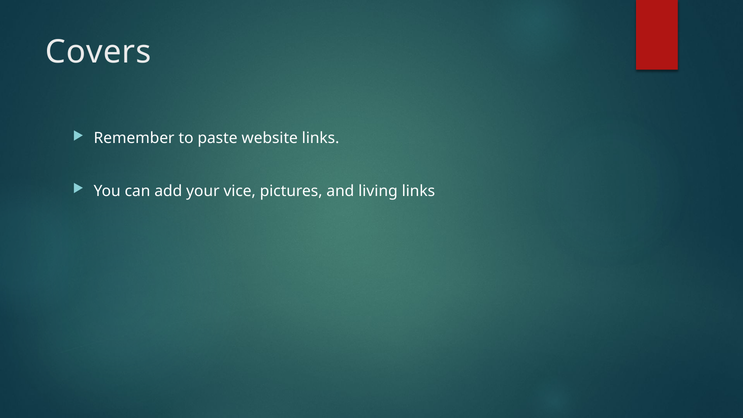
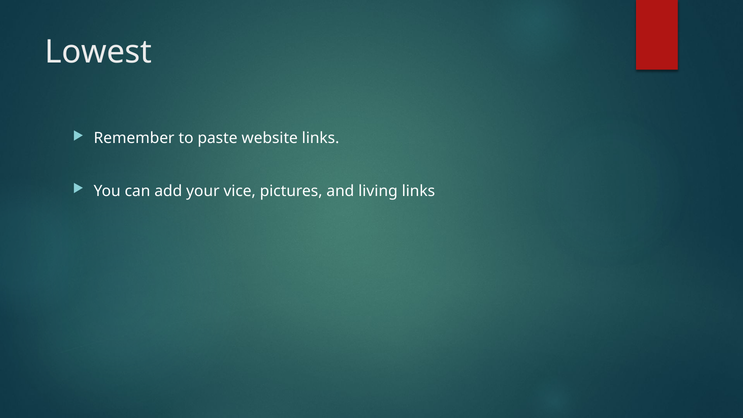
Covers: Covers -> Lowest
